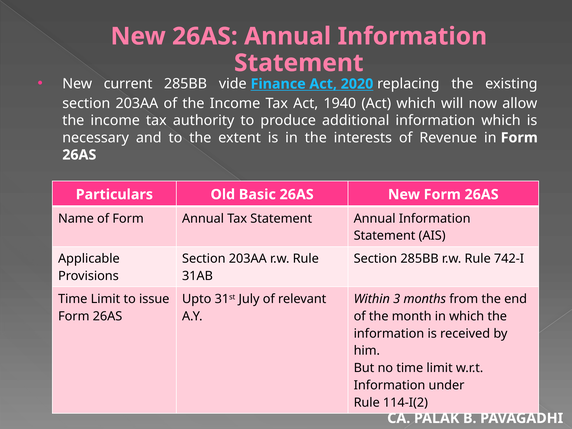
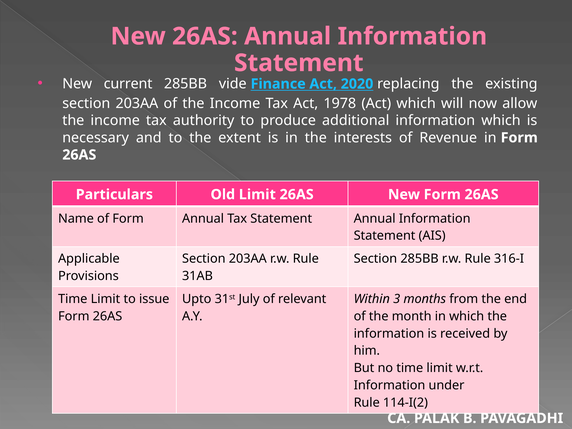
1940: 1940 -> 1978
Old Basic: Basic -> Limit
742-I: 742-I -> 316-I
